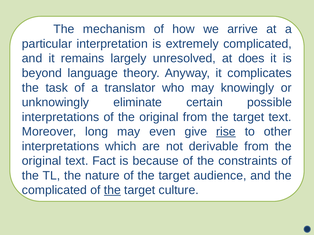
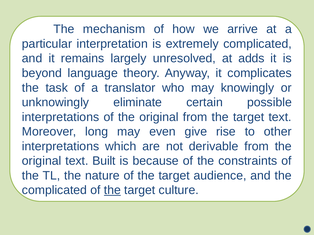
does: does -> adds
rise underline: present -> none
Fact: Fact -> Built
